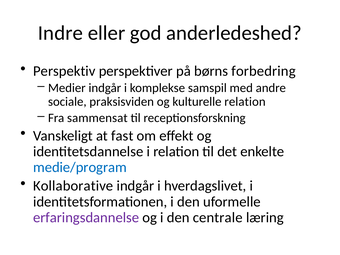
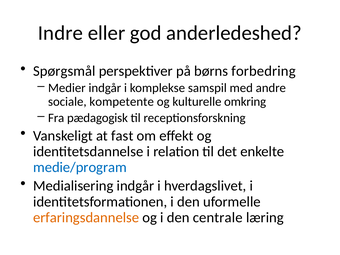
Perspektiv: Perspektiv -> Spørgsmål
praksisviden: praksisviden -> kompetente
kulturelle relation: relation -> omkring
sammensat: sammensat -> pædagogisk
Kollaborative: Kollaborative -> Medialisering
erfaringsdannelse colour: purple -> orange
